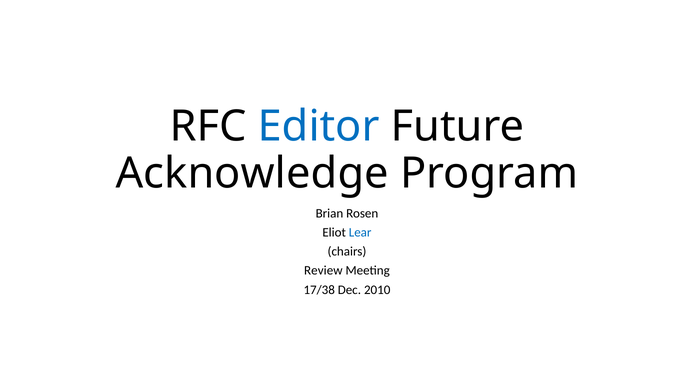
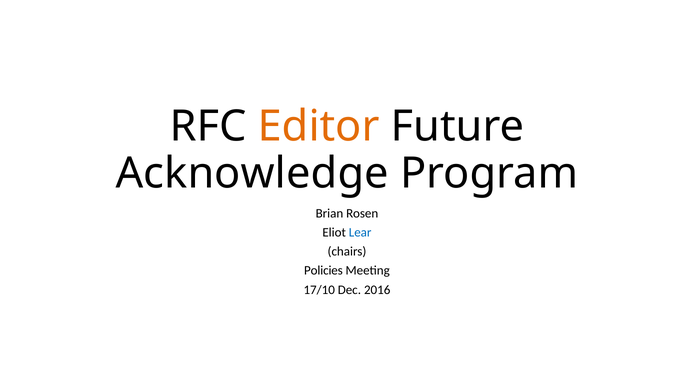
Editor colour: blue -> orange
Review: Review -> Policies
17/38: 17/38 -> 17/10
2010: 2010 -> 2016
